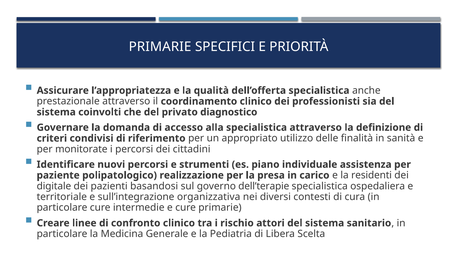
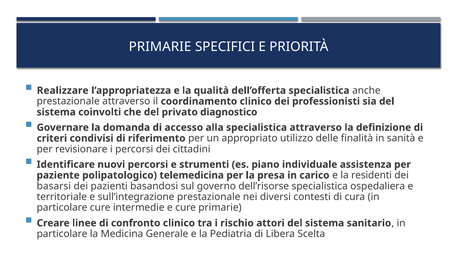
Assicurare: Assicurare -> Realizzare
monitorate: monitorate -> revisionare
realizzazione: realizzazione -> telemedicina
digitale: digitale -> basarsi
dell’terapie: dell’terapie -> dell’risorse
sull’integrazione organizzativa: organizzativa -> prestazionale
